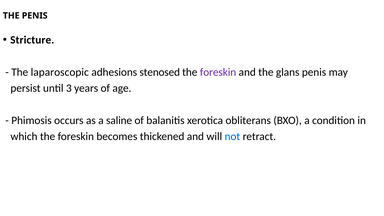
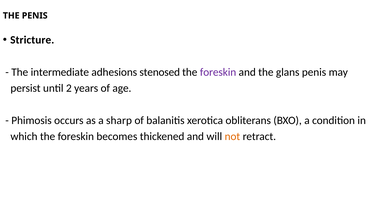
laparoscopic: laparoscopic -> intermediate
3: 3 -> 2
saline: saline -> sharp
not colour: blue -> orange
